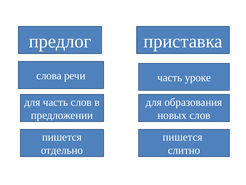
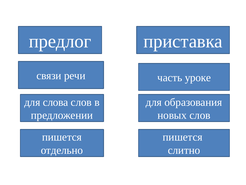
слова: слова -> связи
для часть: часть -> слова
